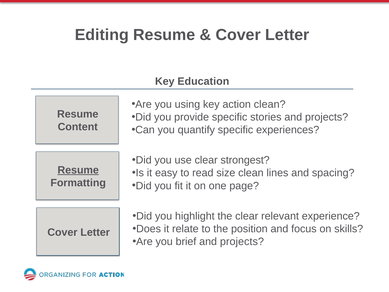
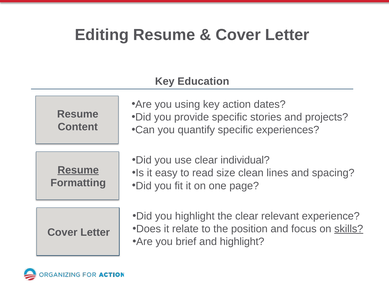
action clean: clean -> dates
strongest: strongest -> individual
skills underline: none -> present
brief and projects: projects -> highlight
